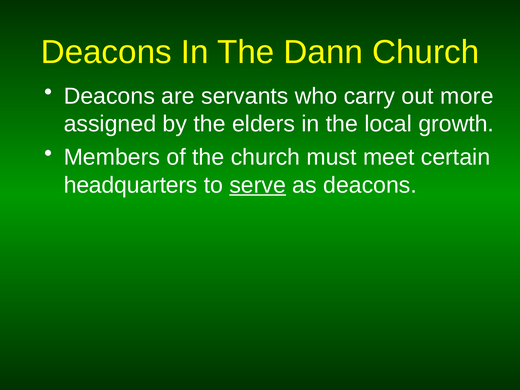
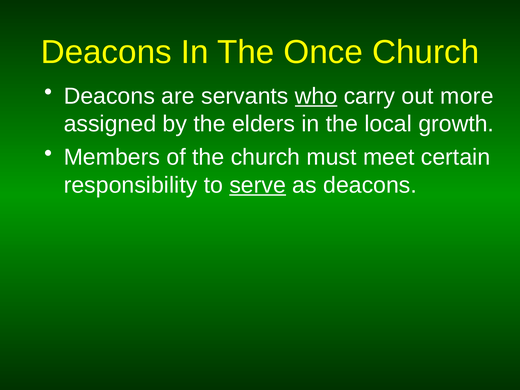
Dann: Dann -> Once
who underline: none -> present
headquarters: headquarters -> responsibility
